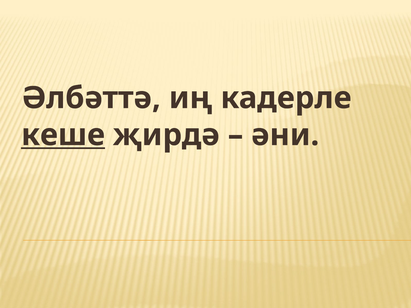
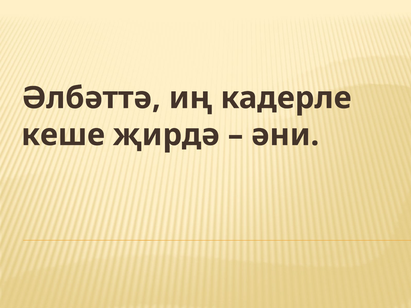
кеше underline: present -> none
